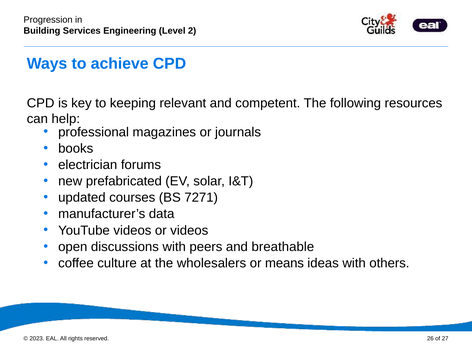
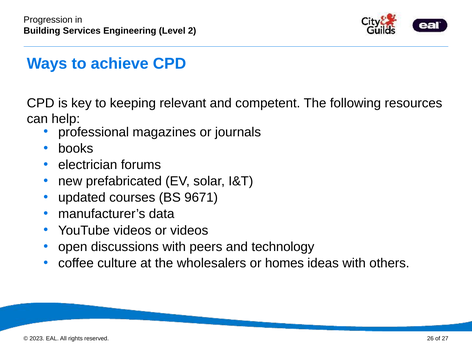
7271: 7271 -> 9671
breathable: breathable -> technology
means: means -> homes
